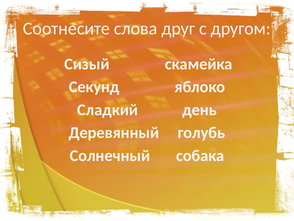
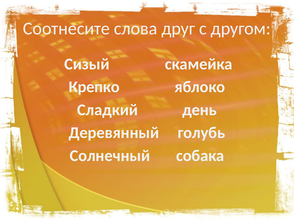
Секунд: Секунд -> Крепко
